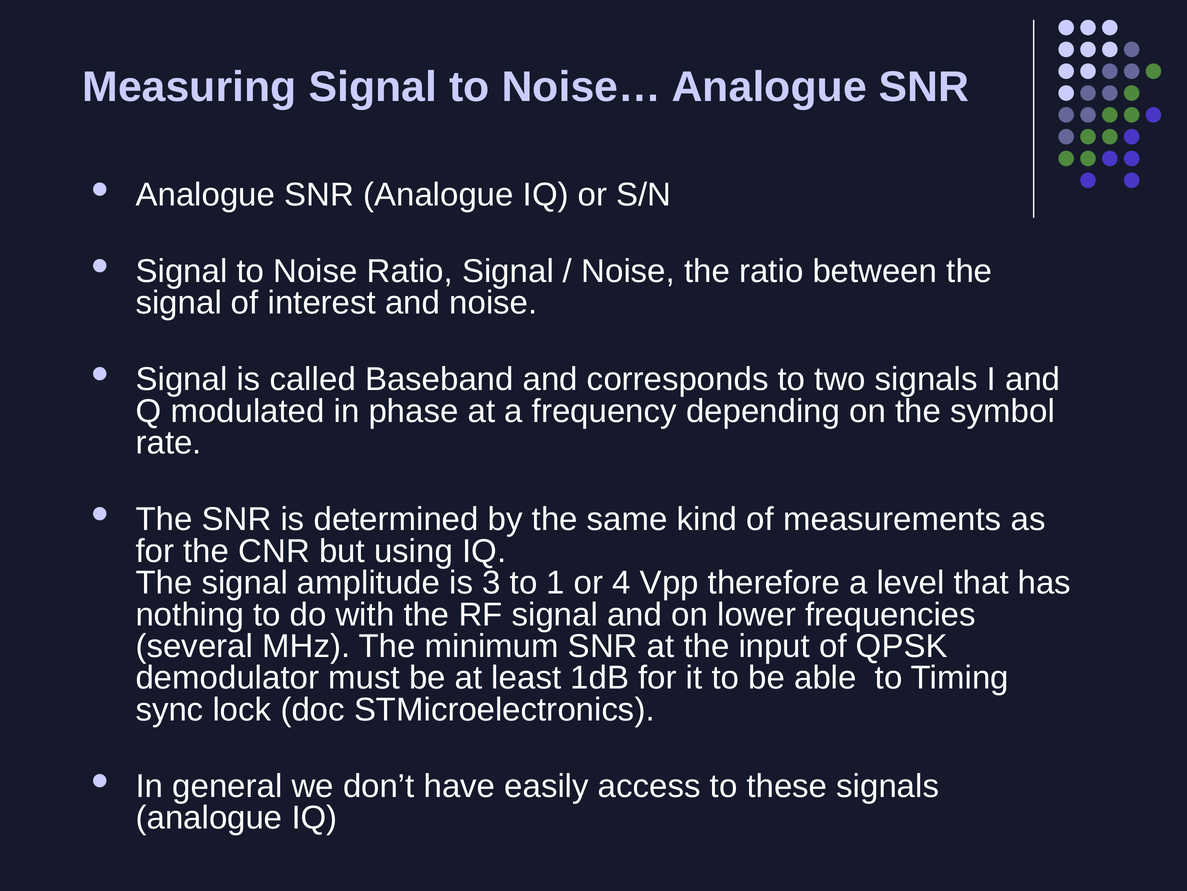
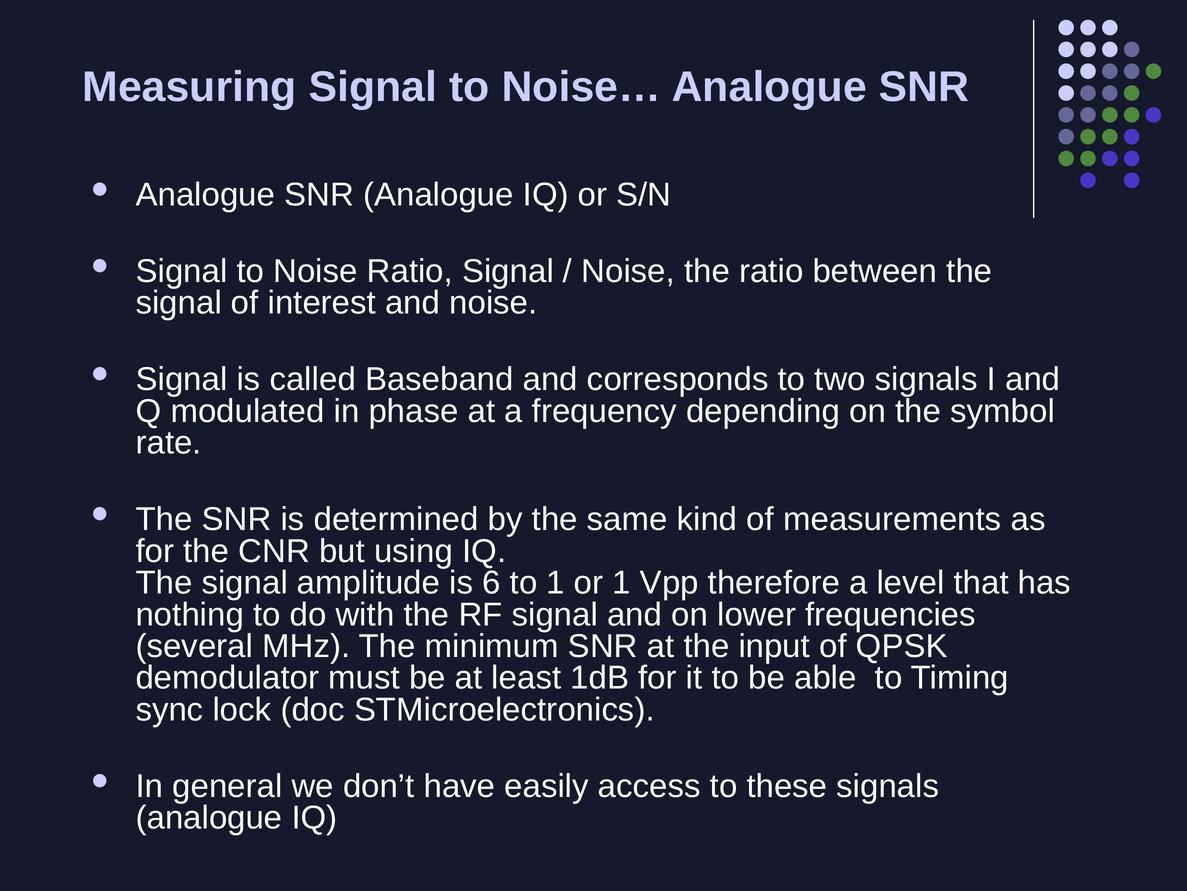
3: 3 -> 6
or 4: 4 -> 1
